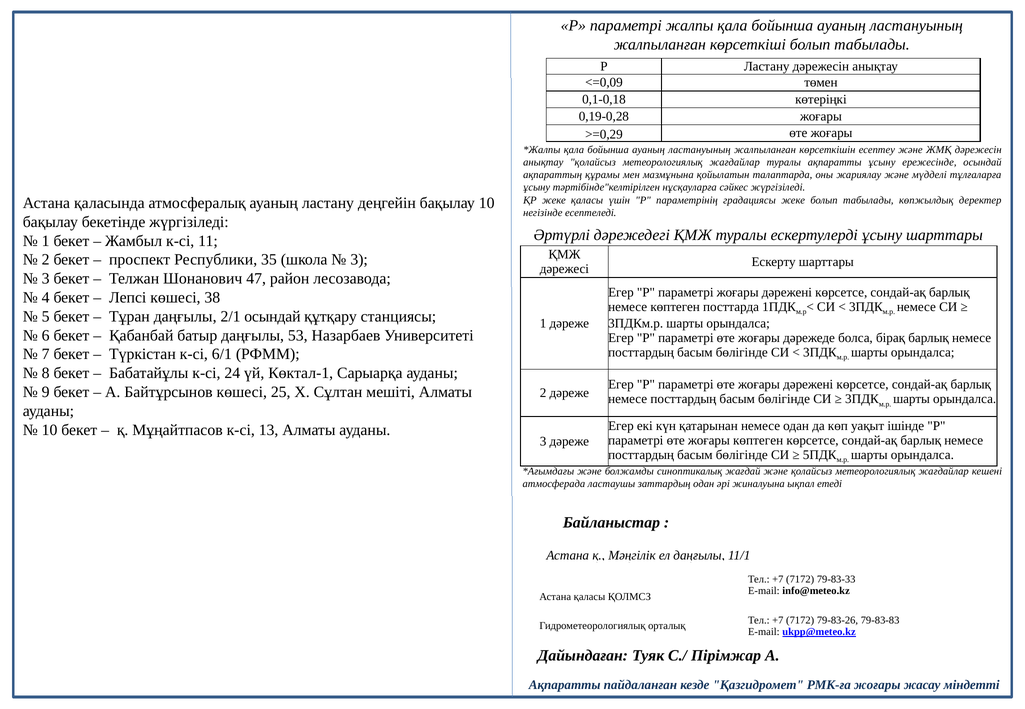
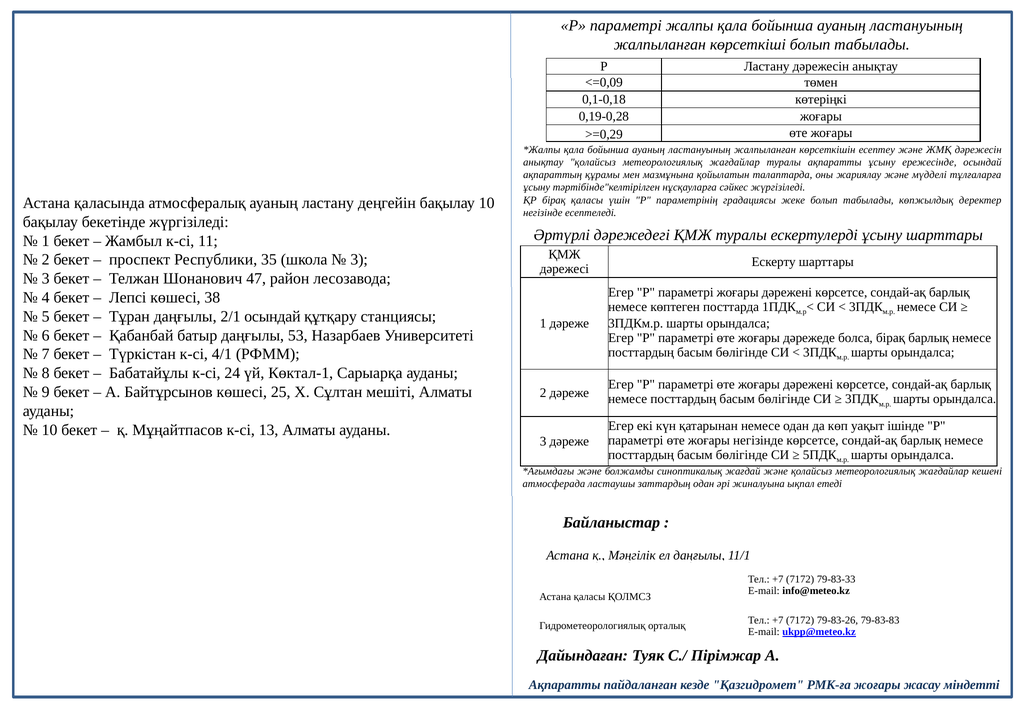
ҚР жеке: жеке -> бірақ
6/1: 6/1 -> 4/1
жоғары көптеген: көптеген -> негізінде
